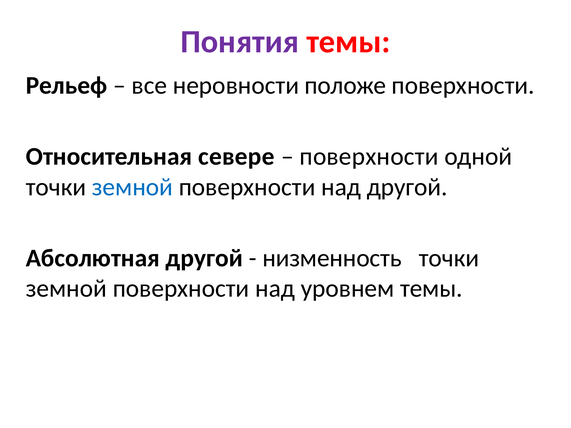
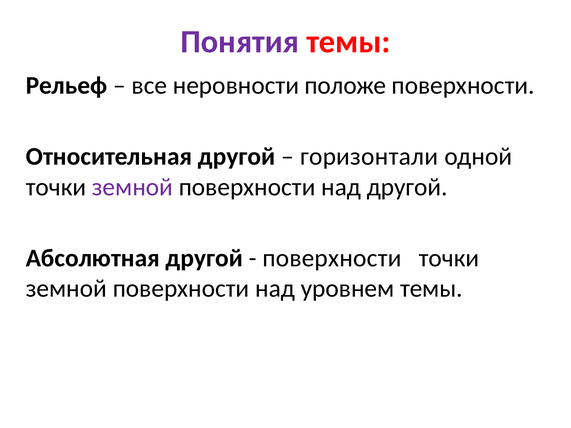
Относительная севере: севере -> другой
поверхности at (369, 157): поверхности -> горизонтали
земной at (132, 187) colour: blue -> purple
низменность at (332, 258): низменность -> поверхности
